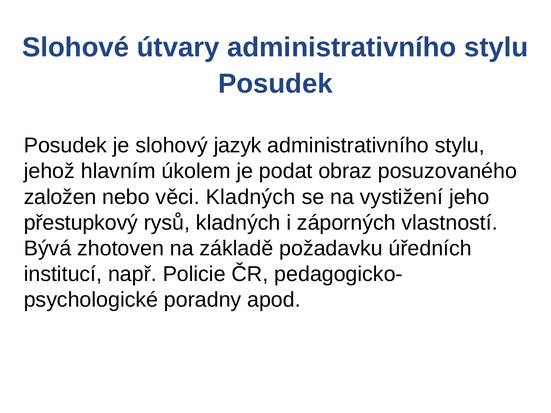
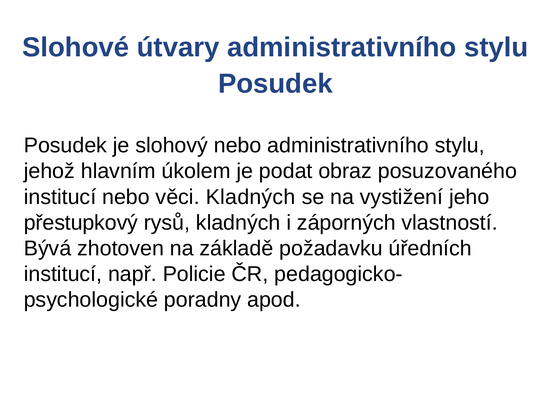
slohový jazyk: jazyk -> nebo
založen at (60, 197): založen -> institucí
